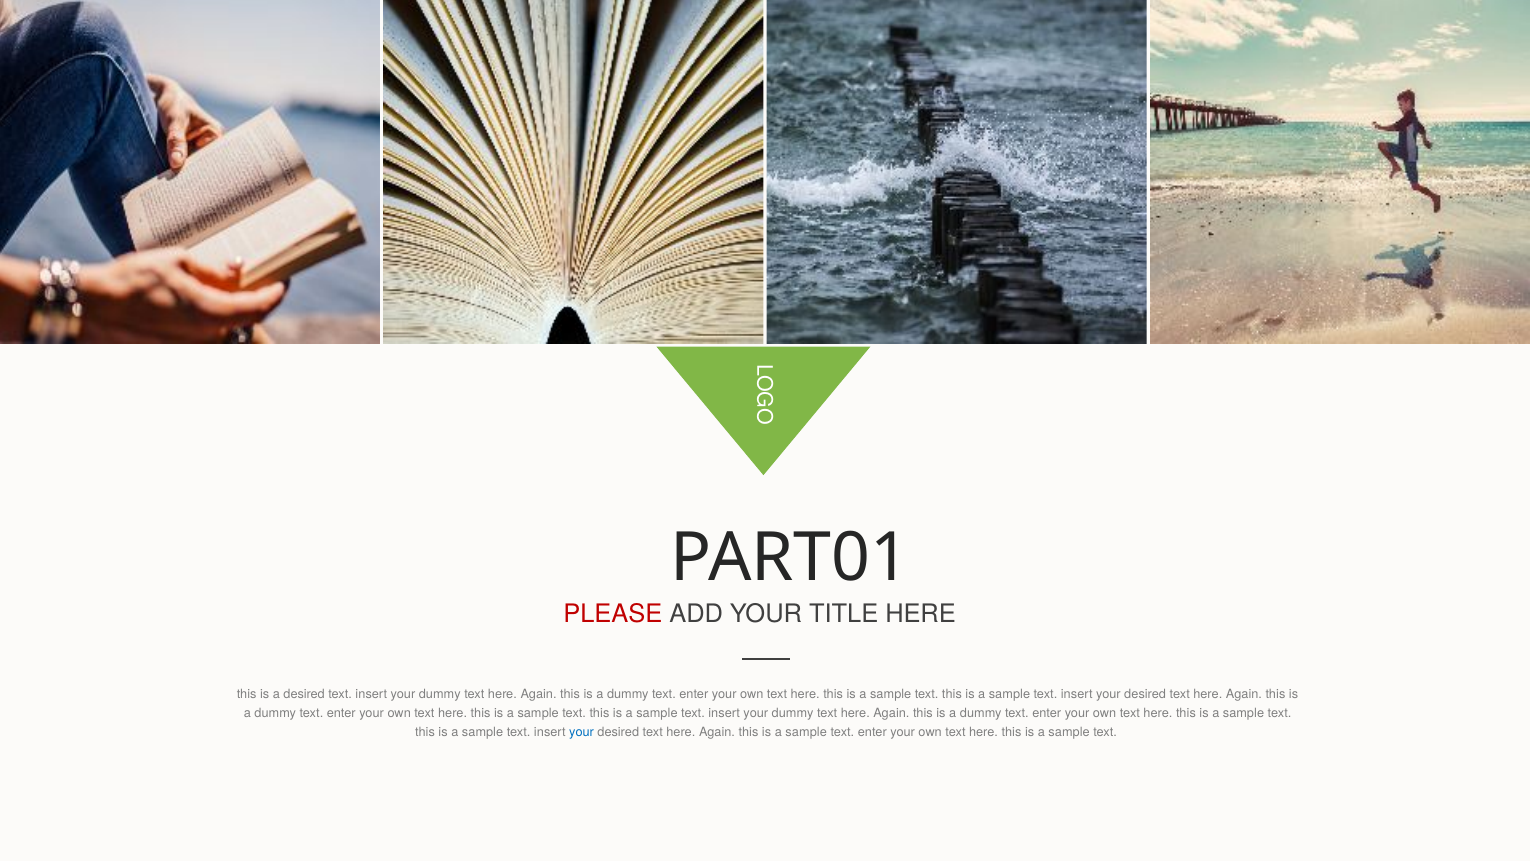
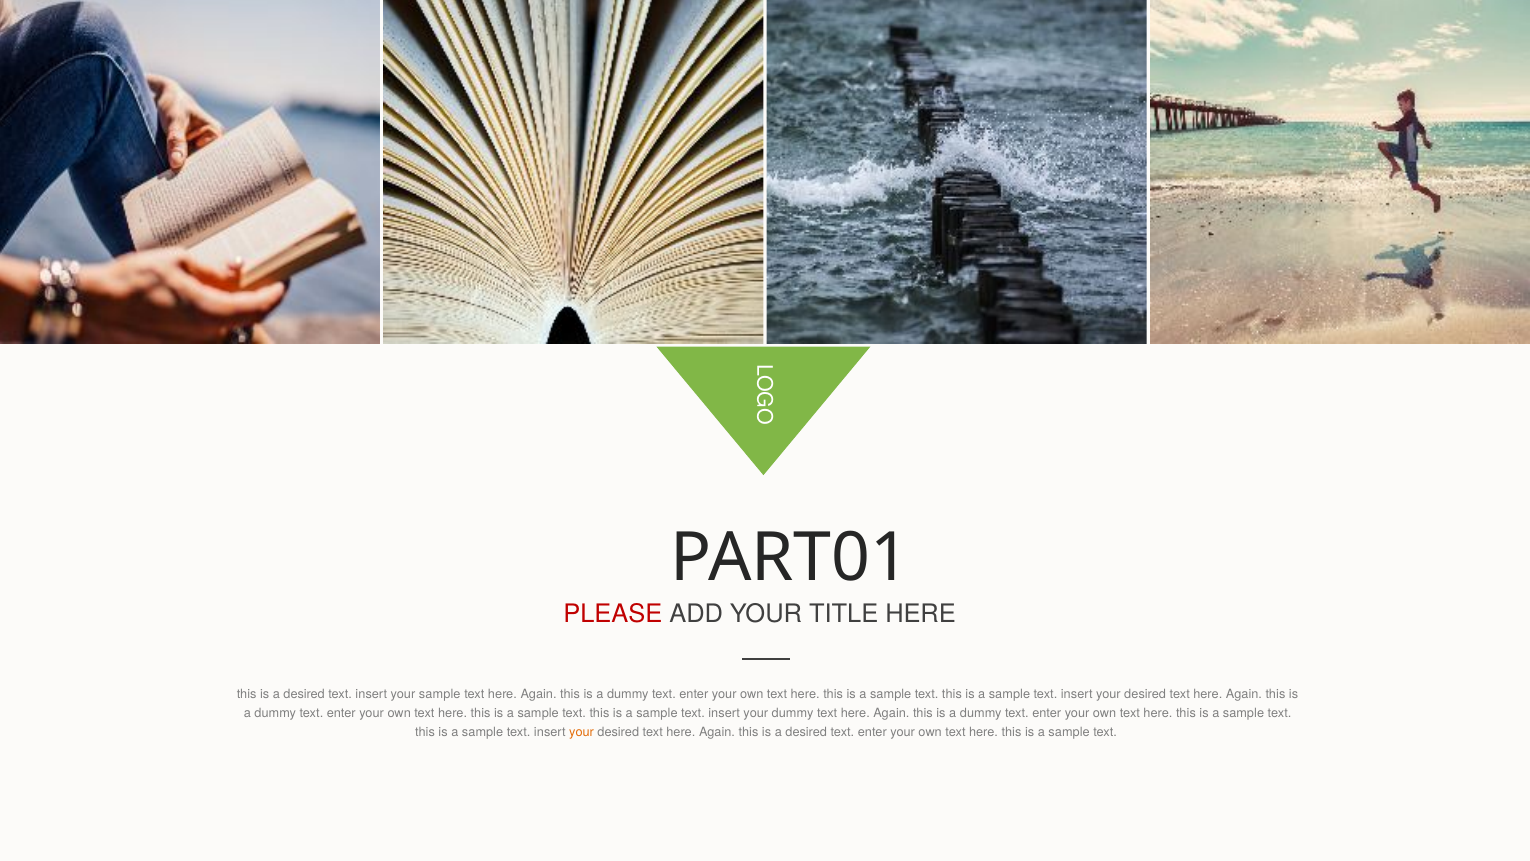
dummy at (440, 694): dummy -> sample
your at (582, 732) colour: blue -> orange
sample at (806, 732): sample -> desired
